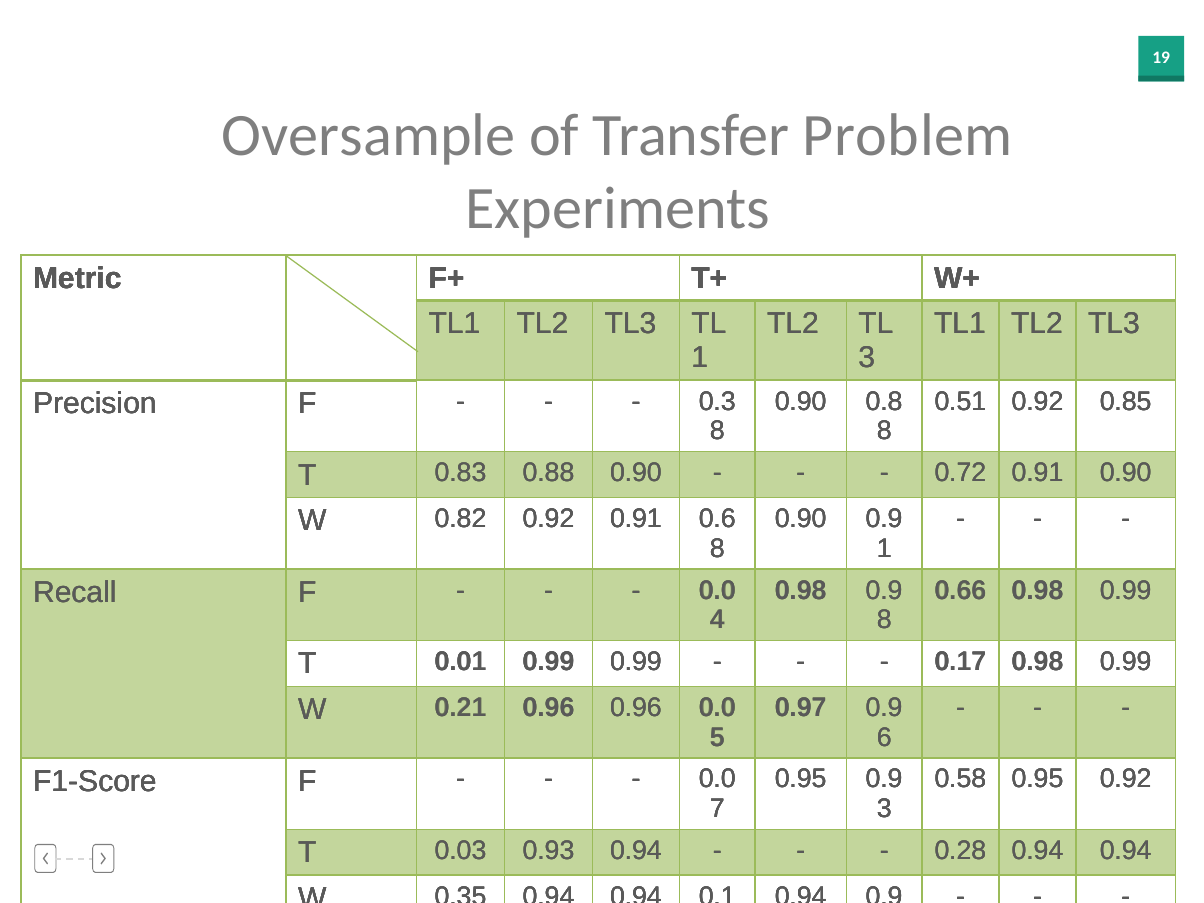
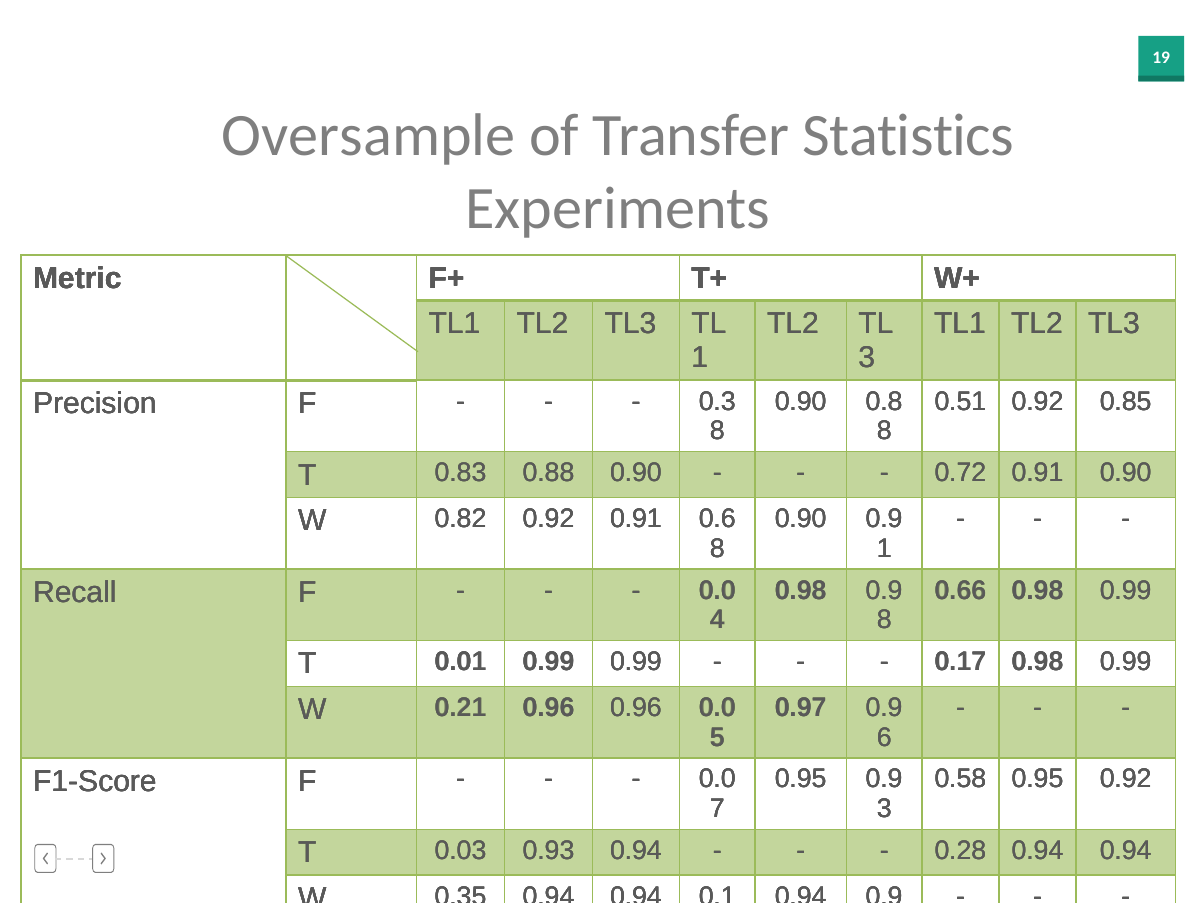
Problem: Problem -> Statistics
